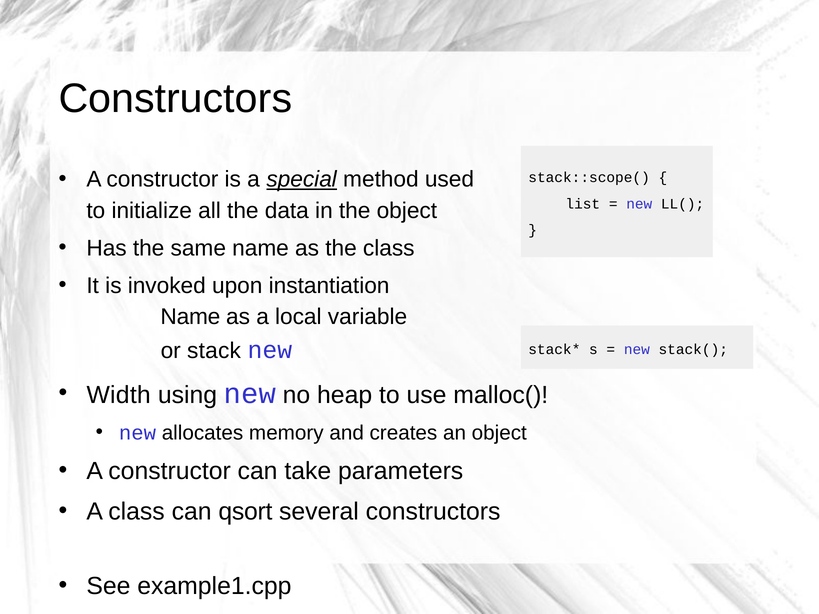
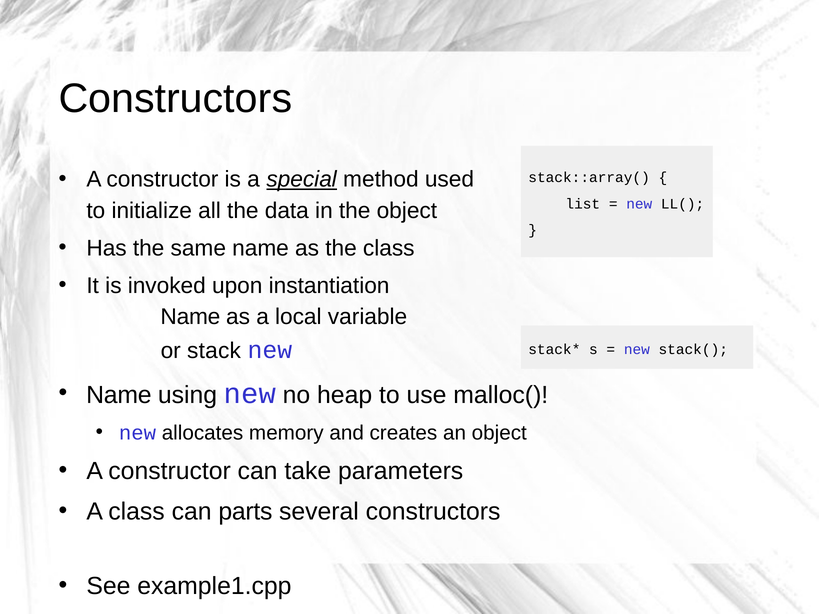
stack::scope(: stack::scope( -> stack::array(
Width at (119, 395): Width -> Name
qsort: qsort -> parts
